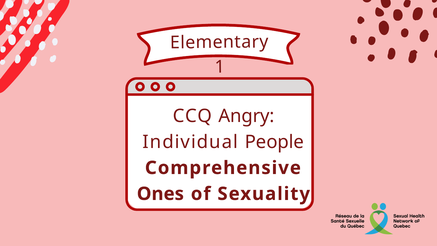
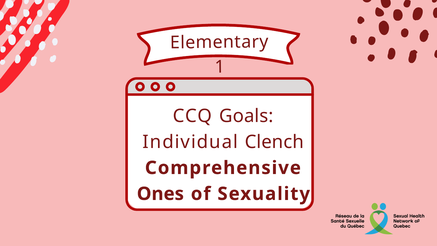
Angry: Angry -> Goals
People: People -> Clench
